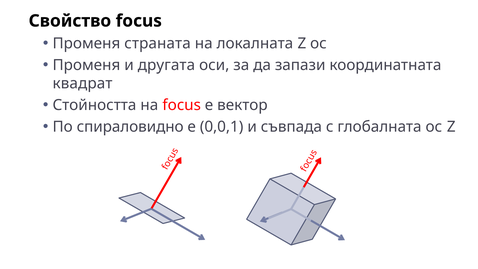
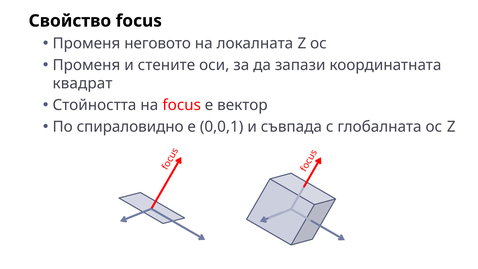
страната: страната -> неговото
другата: другата -> стените
